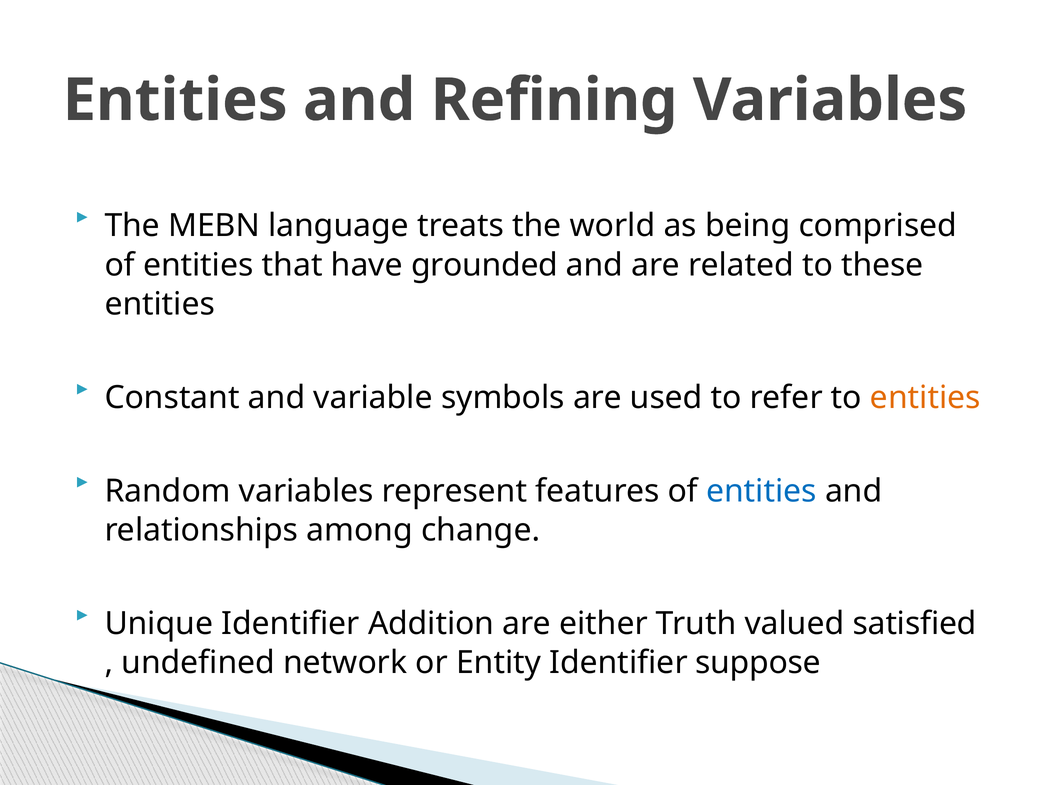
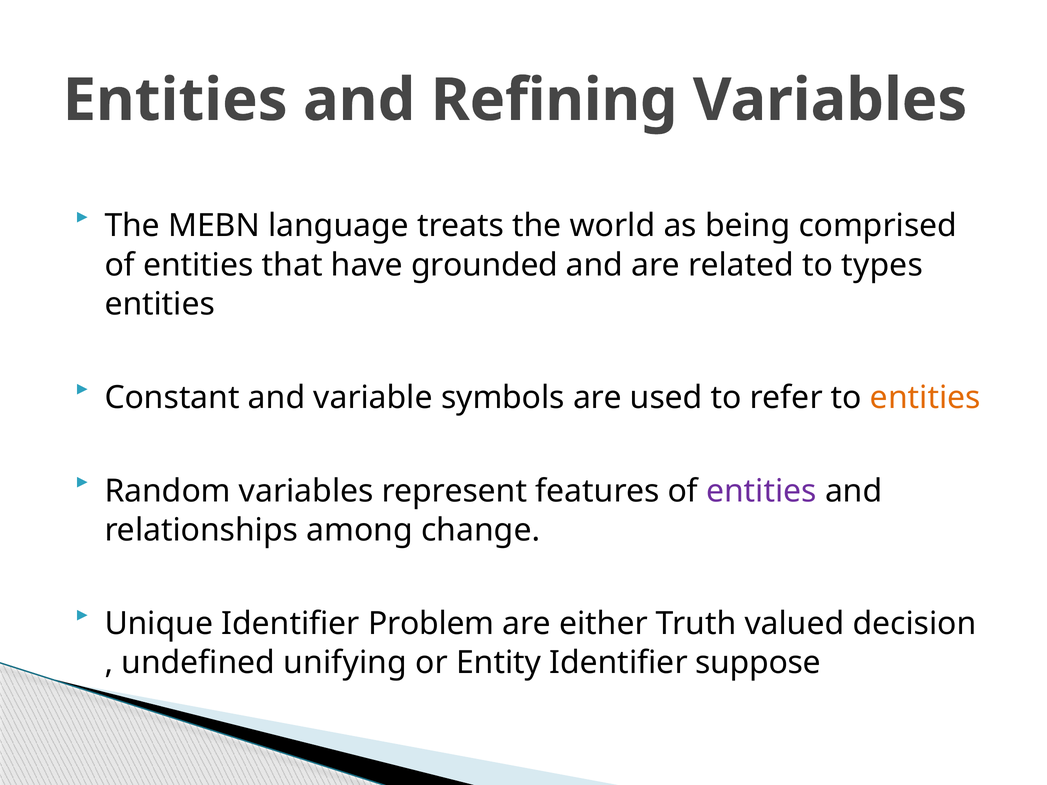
these: these -> types
entities at (761, 491) colour: blue -> purple
Addition: Addition -> Problem
satisfied: satisfied -> decision
network: network -> unifying
